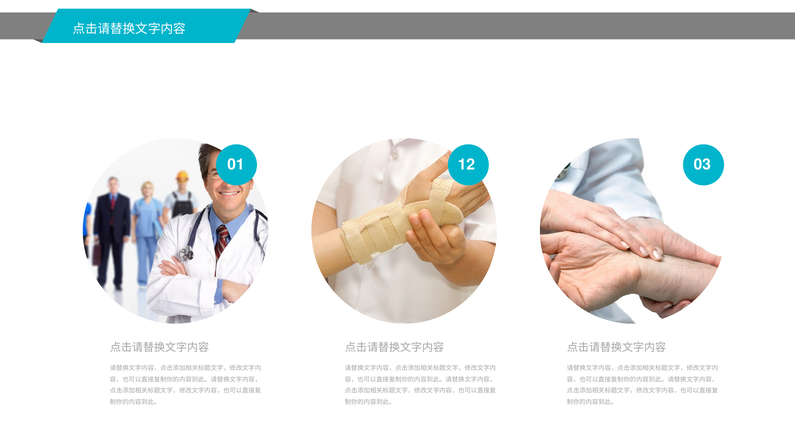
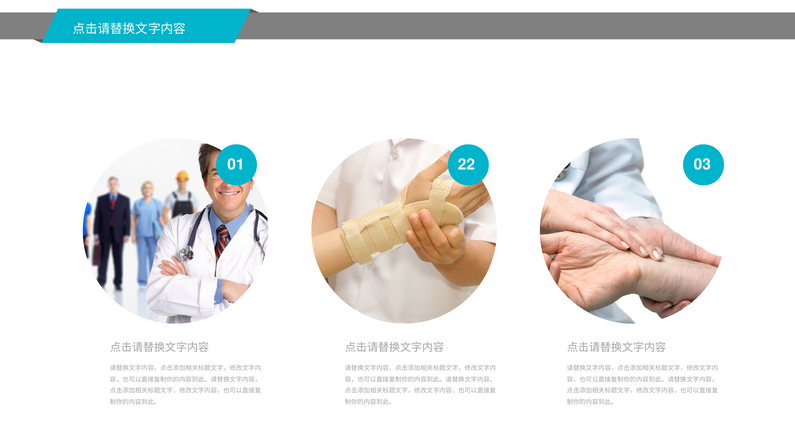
12: 12 -> 22
